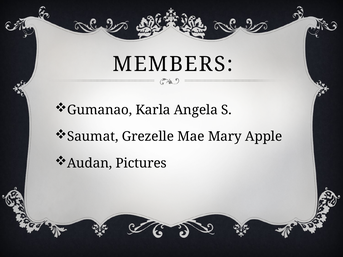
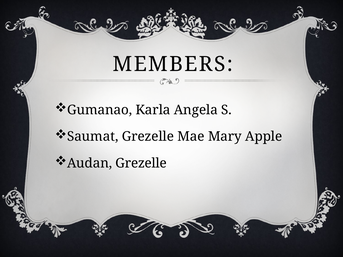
Audan Pictures: Pictures -> Grezelle
